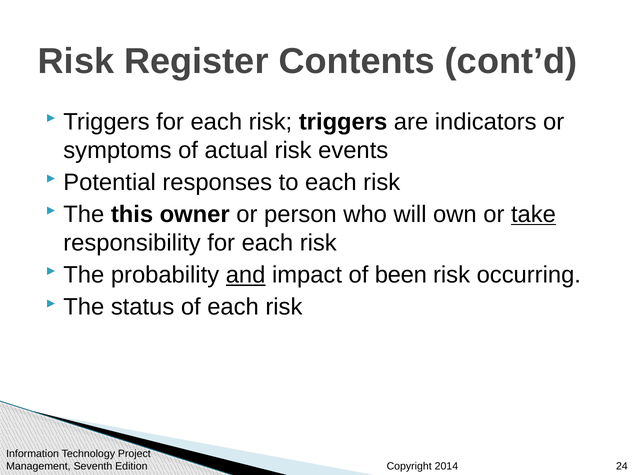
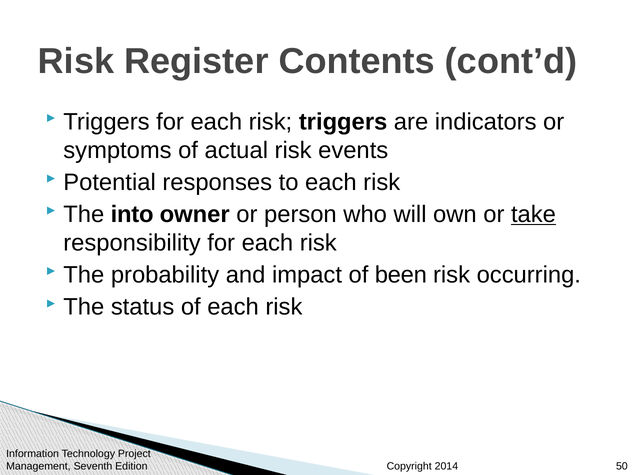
this: this -> into
and underline: present -> none
24: 24 -> 50
